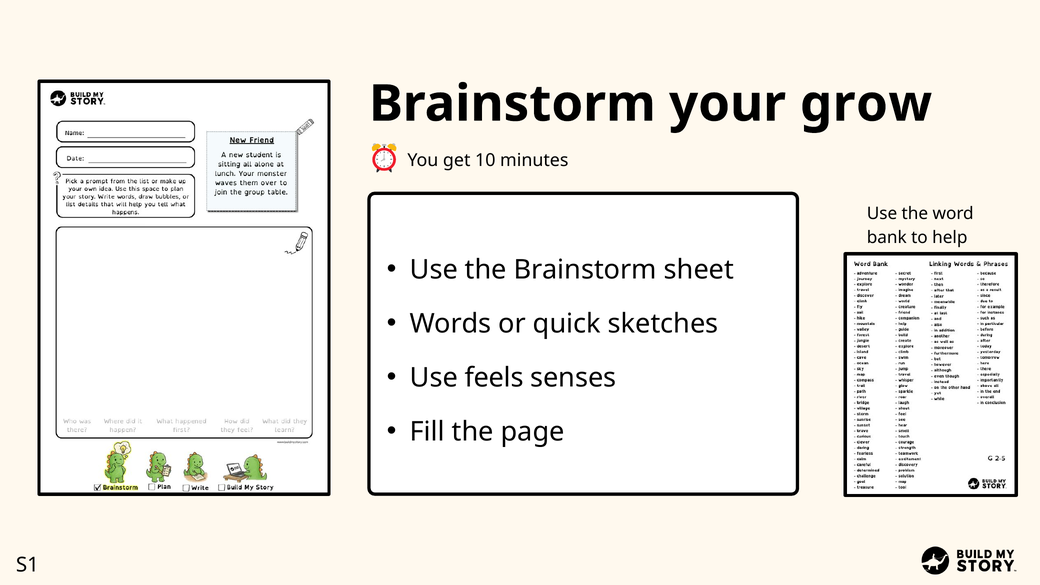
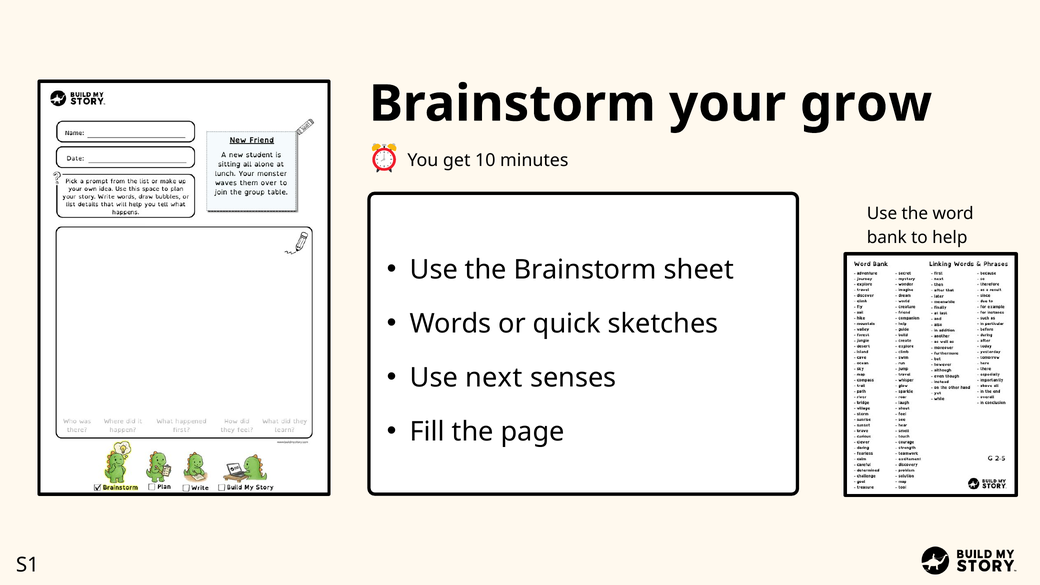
feels: feels -> next
